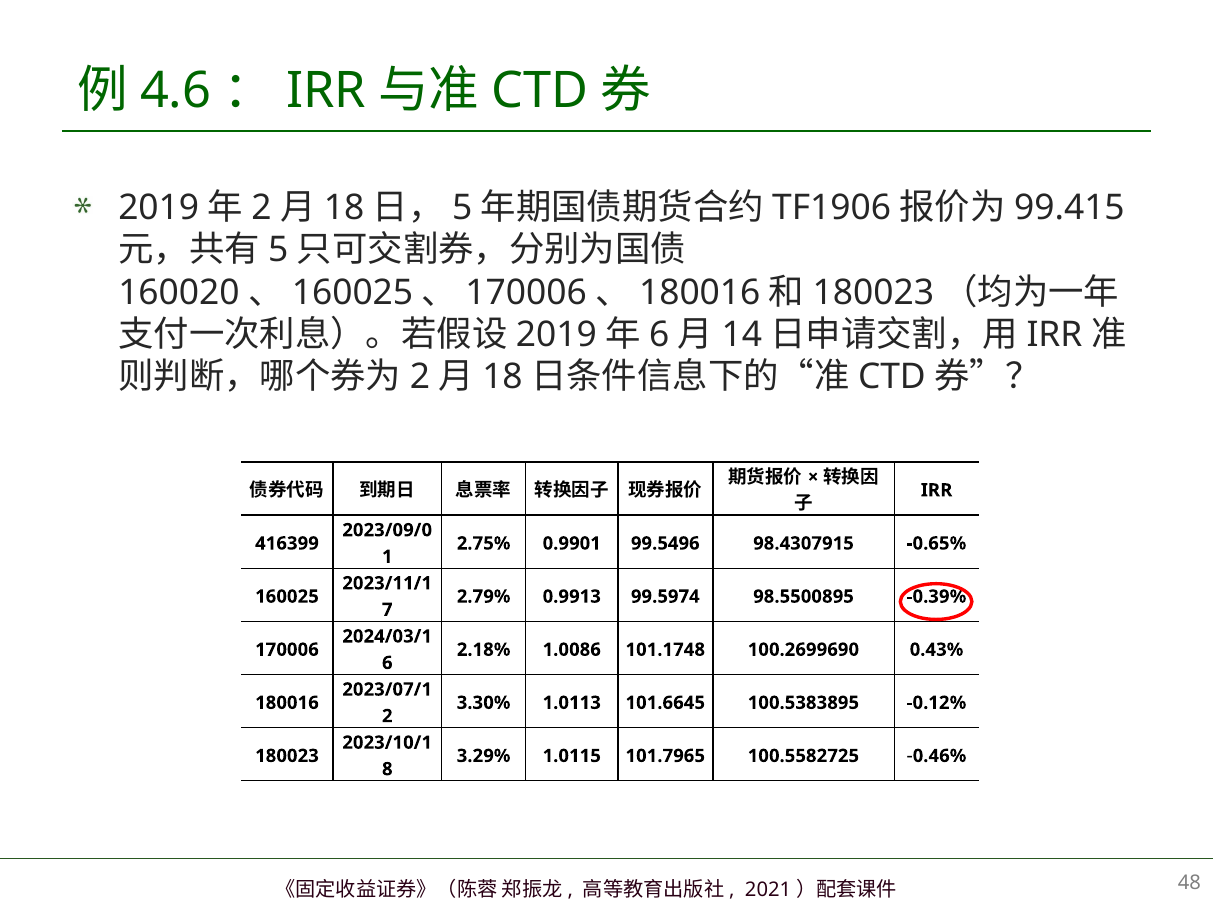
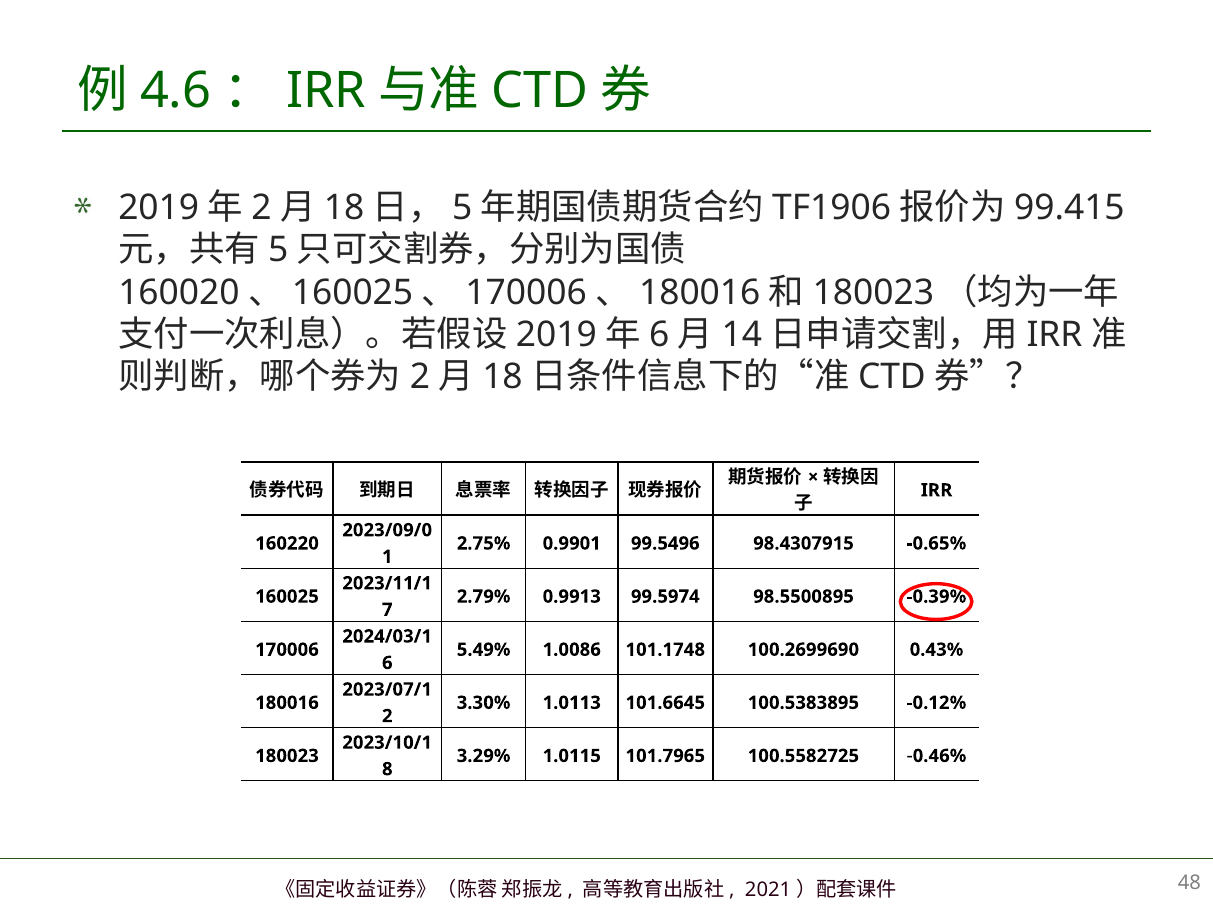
416399: 416399 -> 160220
2.18%: 2.18% -> 5.49%
